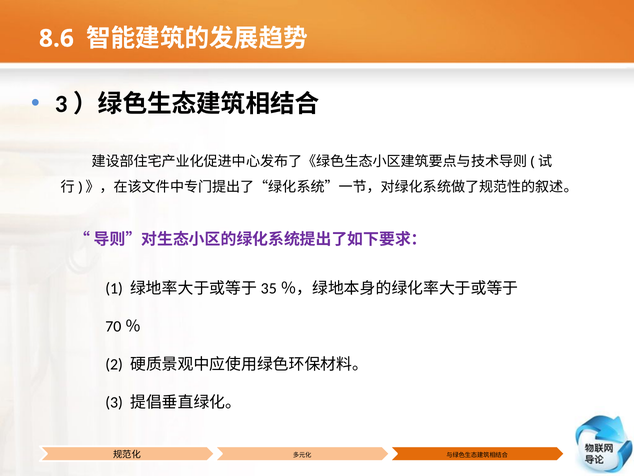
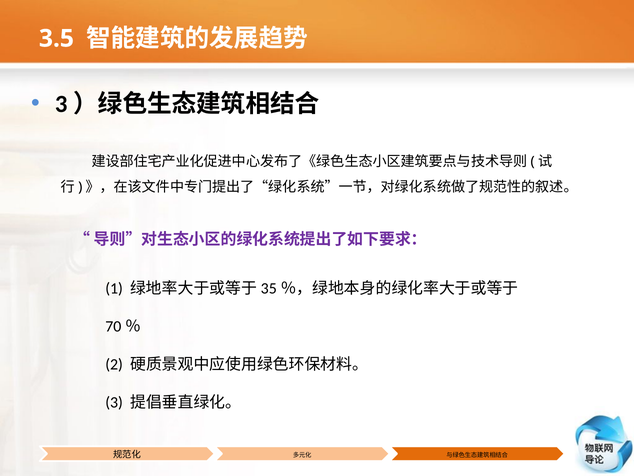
8.6: 8.6 -> 3.5
